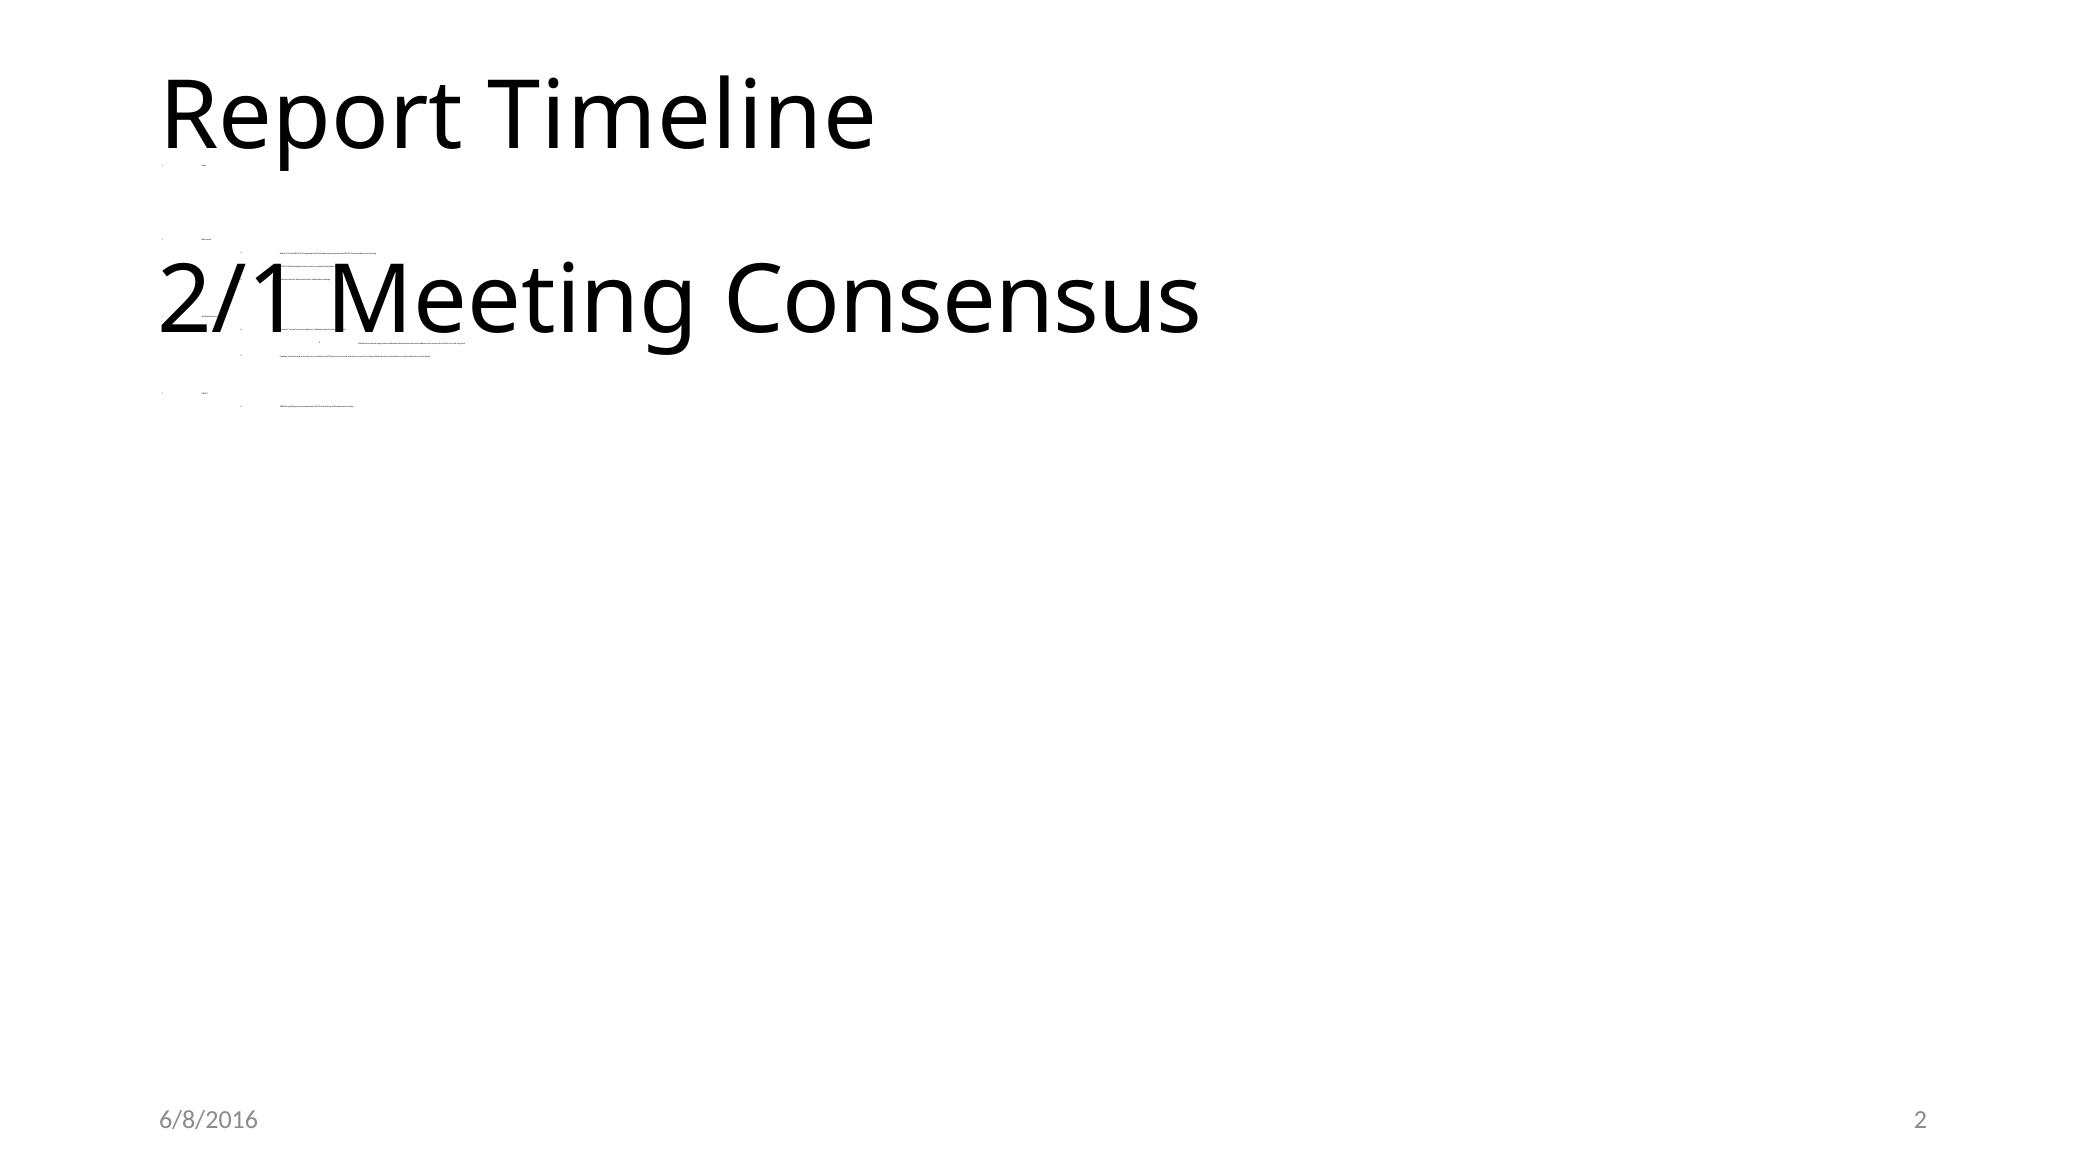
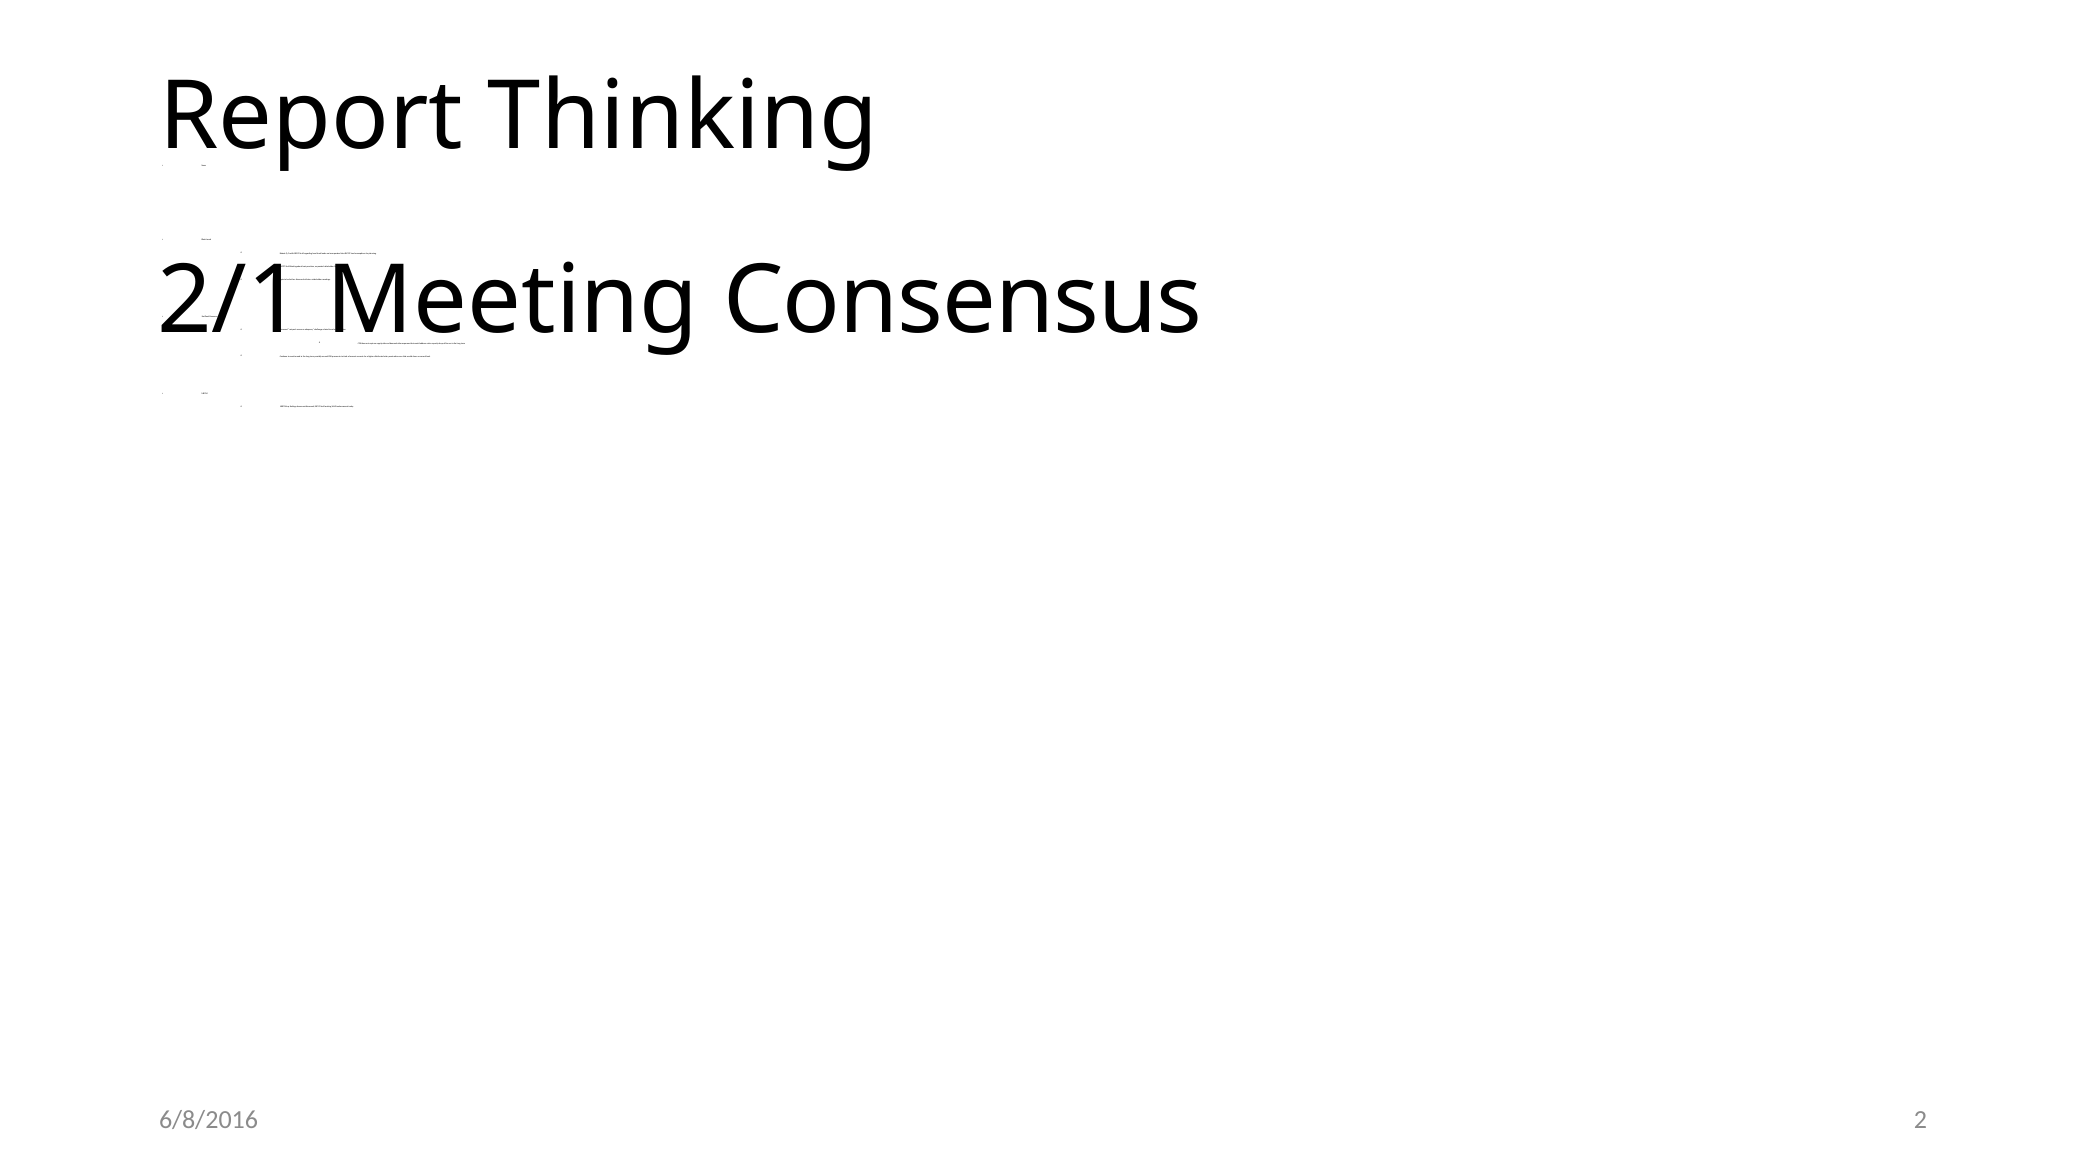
Timeline at (683, 117): Timeline -> Thinking
